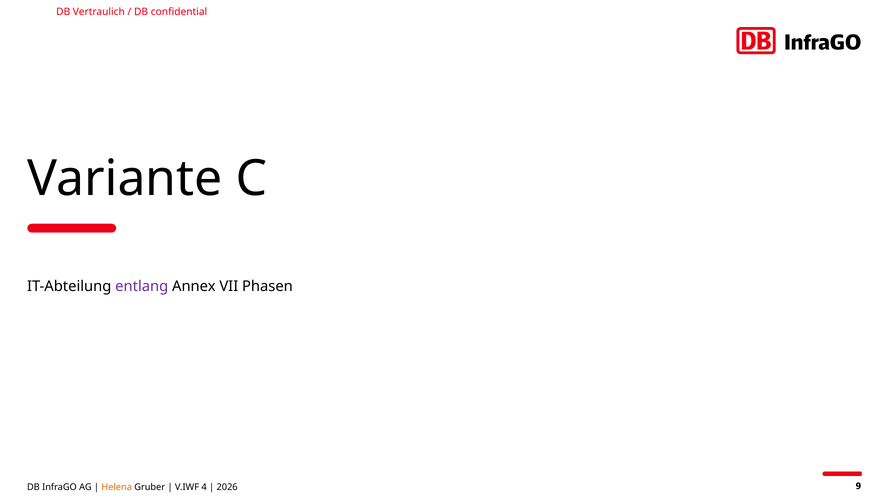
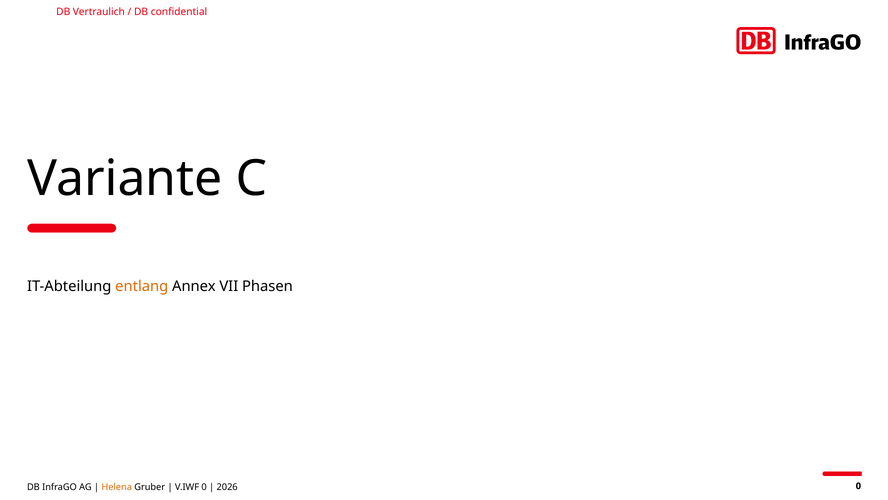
entlang colour: purple -> orange
V.IWF 4: 4 -> 0
2026 9: 9 -> 0
